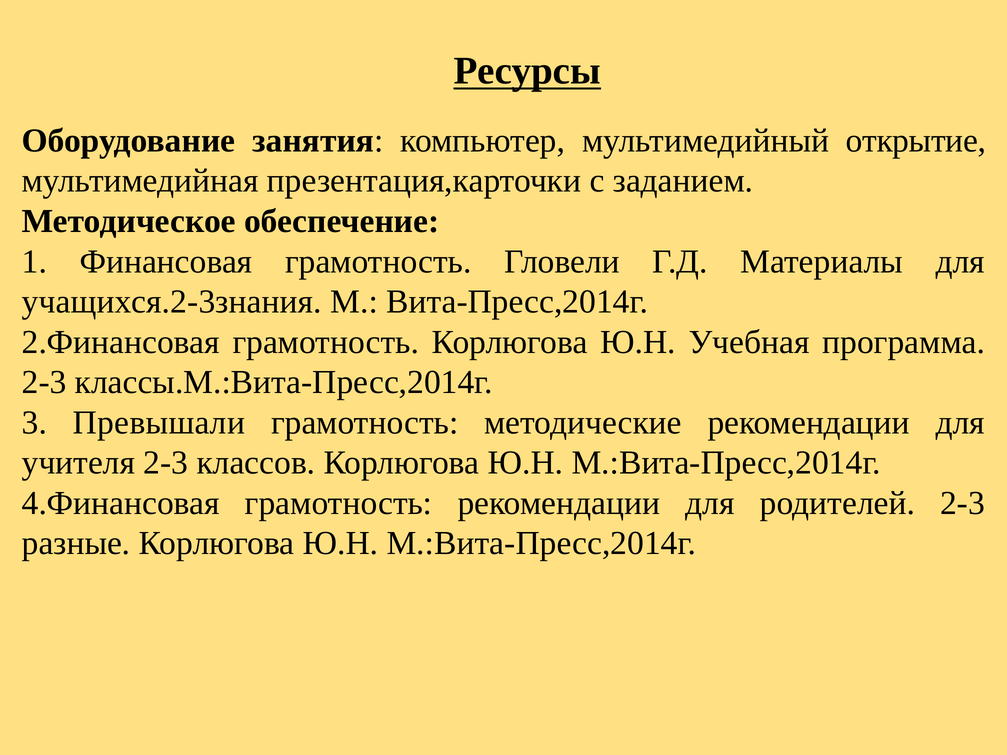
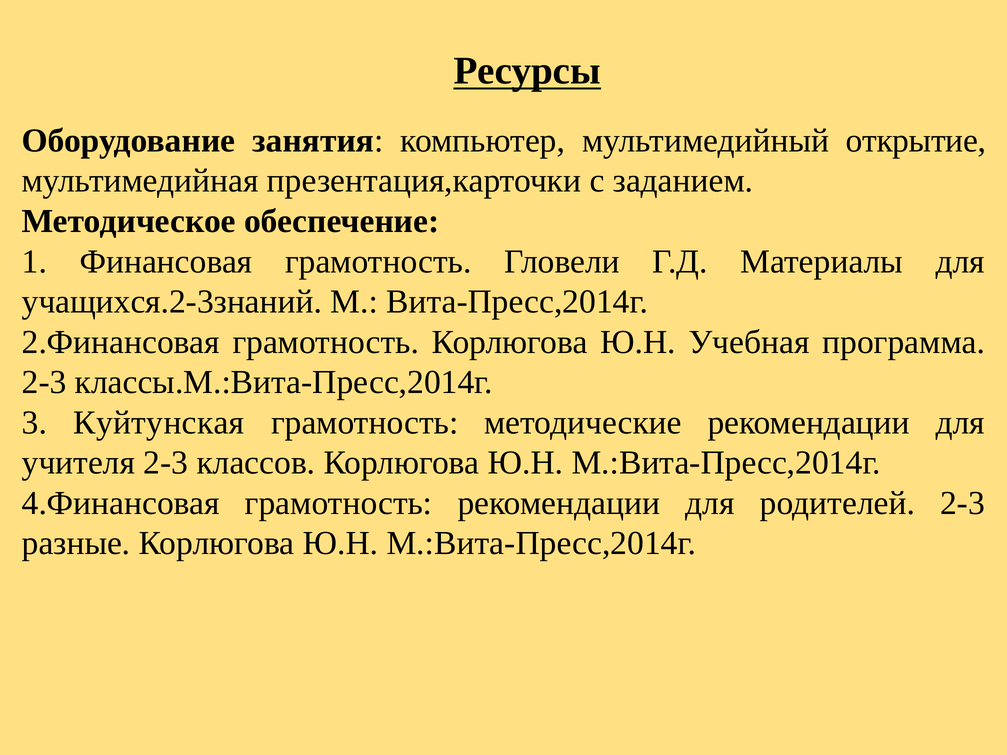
учащихся.2-3знания: учащихся.2-3знания -> учащихся.2-3знаний
Превышали: Превышали -> Куйтунская
